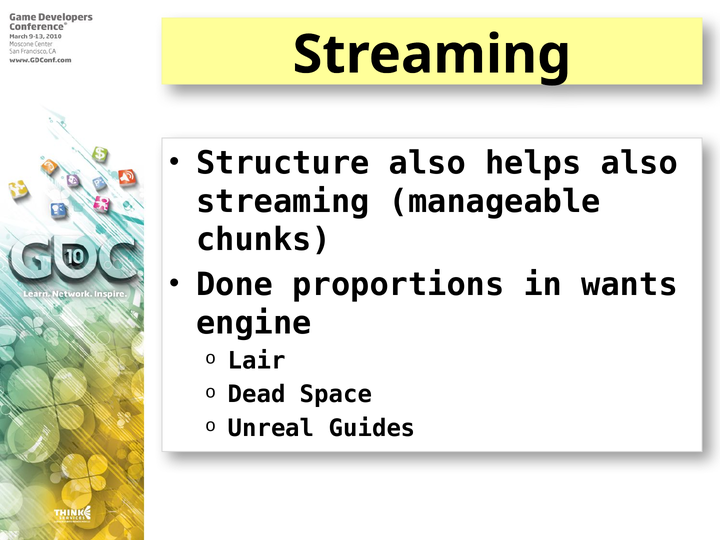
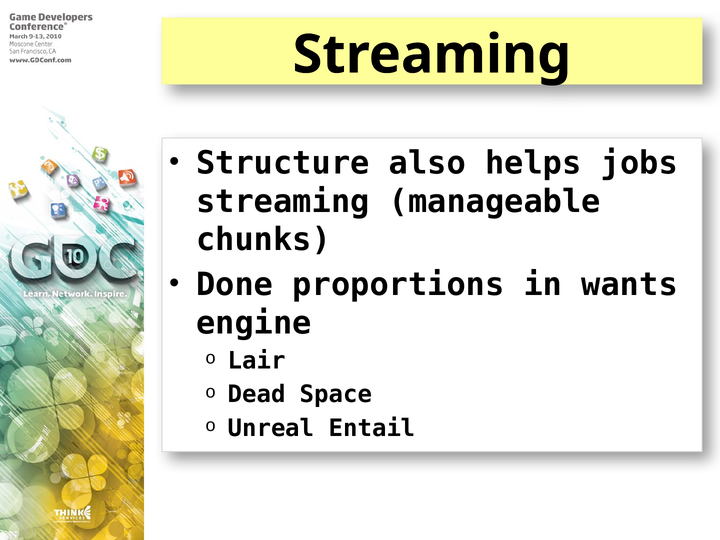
helps also: also -> jobs
Guides: Guides -> Entail
